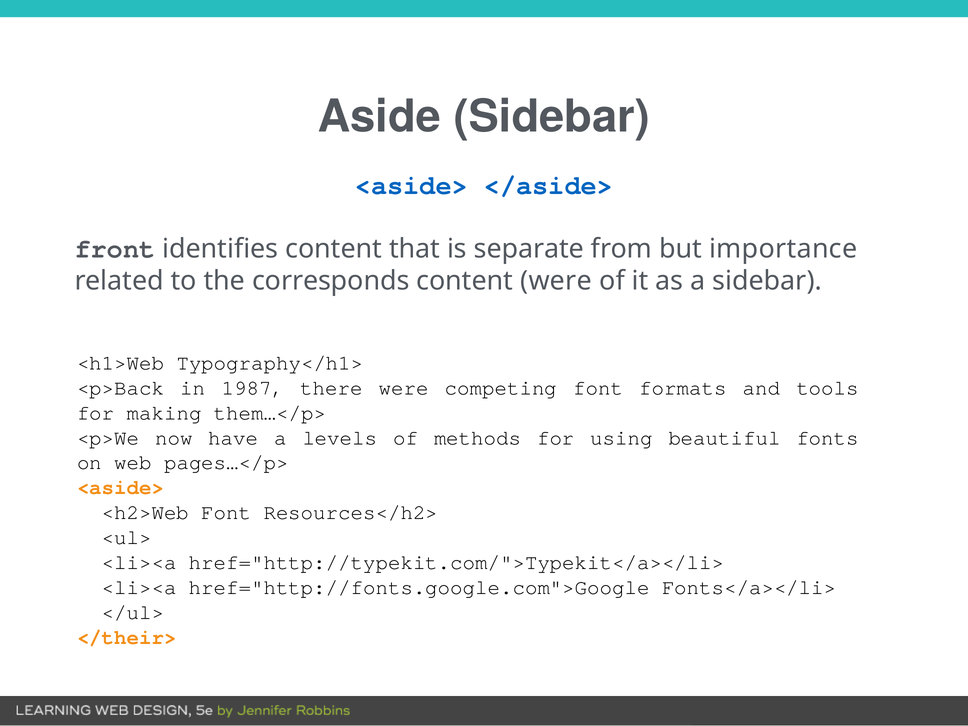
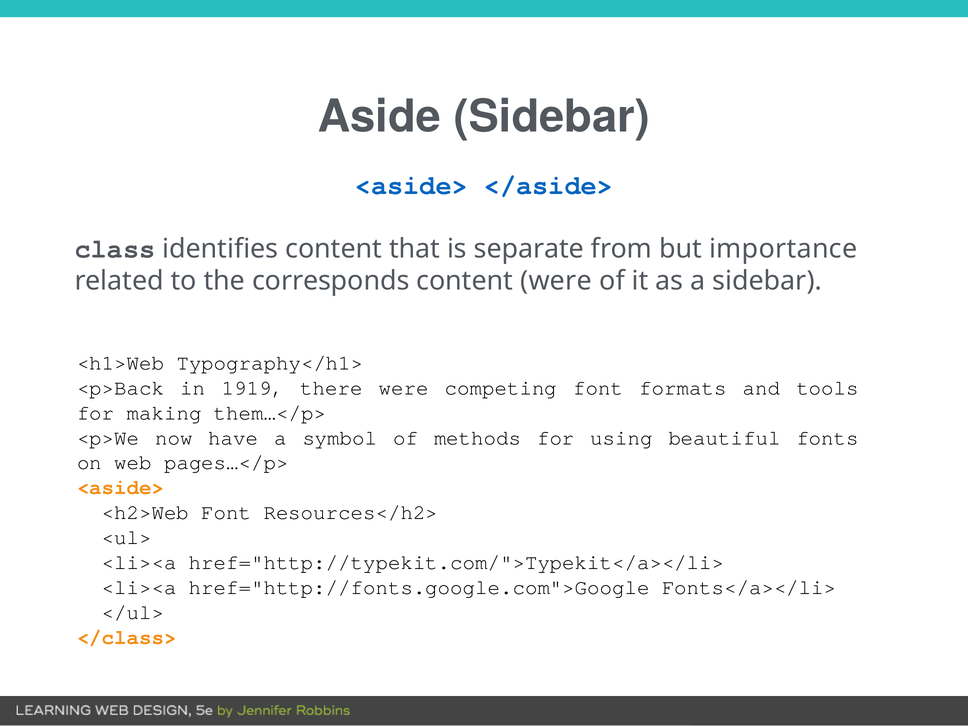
front: front -> class
1987: 1987 -> 1919
levels: levels -> symbol
</their>: </their> -> </class>
